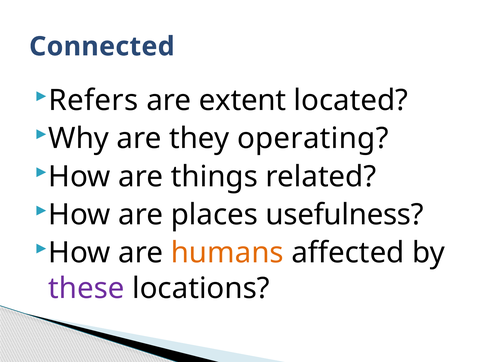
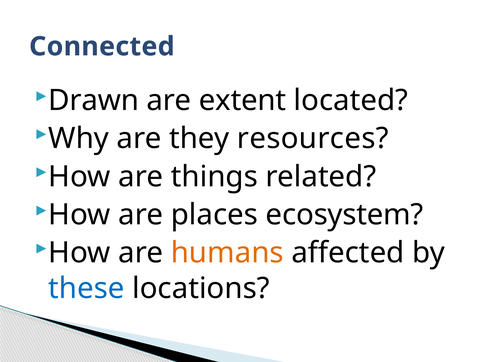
Refers: Refers -> Drawn
operating: operating -> resources
usefulness: usefulness -> ecosystem
these colour: purple -> blue
